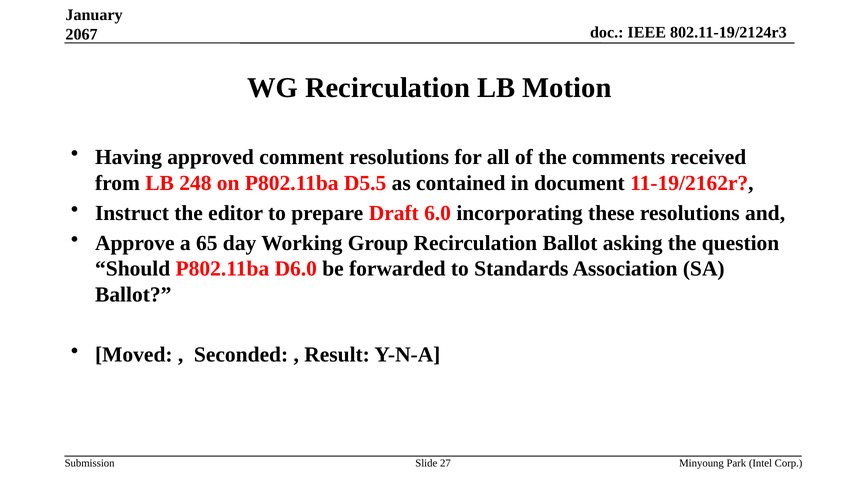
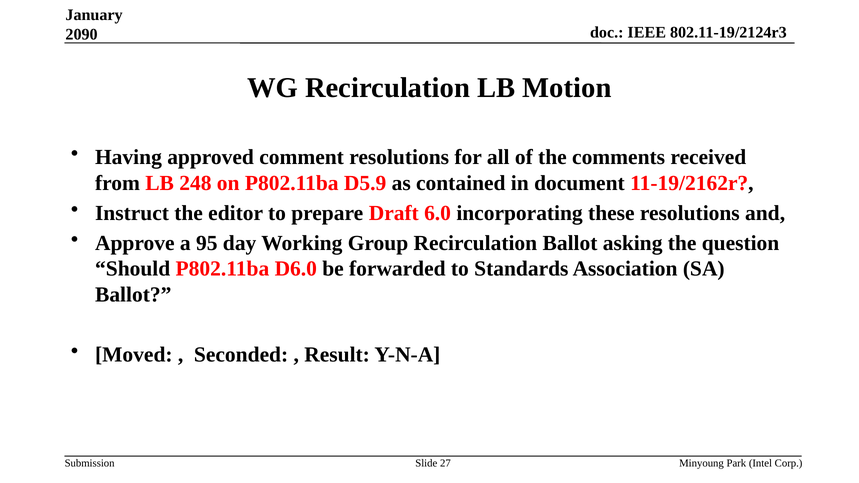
2067: 2067 -> 2090
D5.5: D5.5 -> D5.9
65: 65 -> 95
